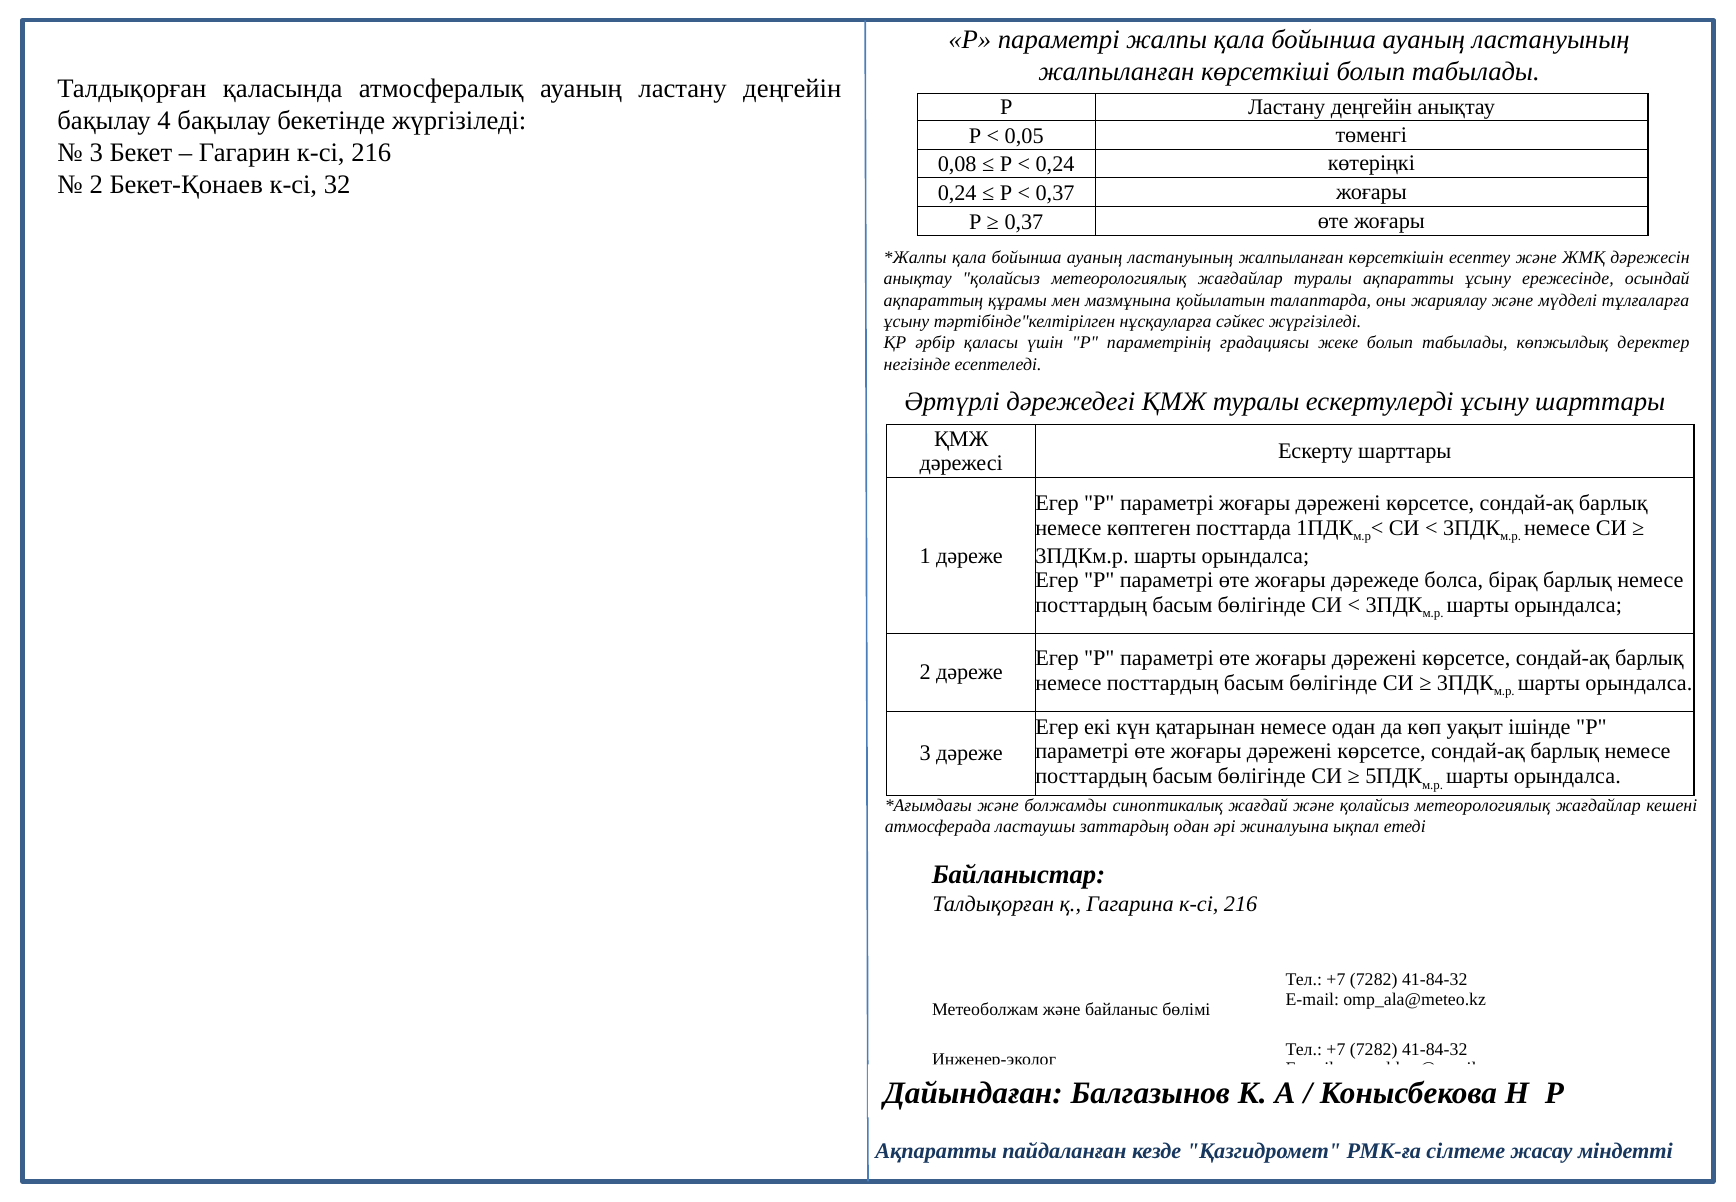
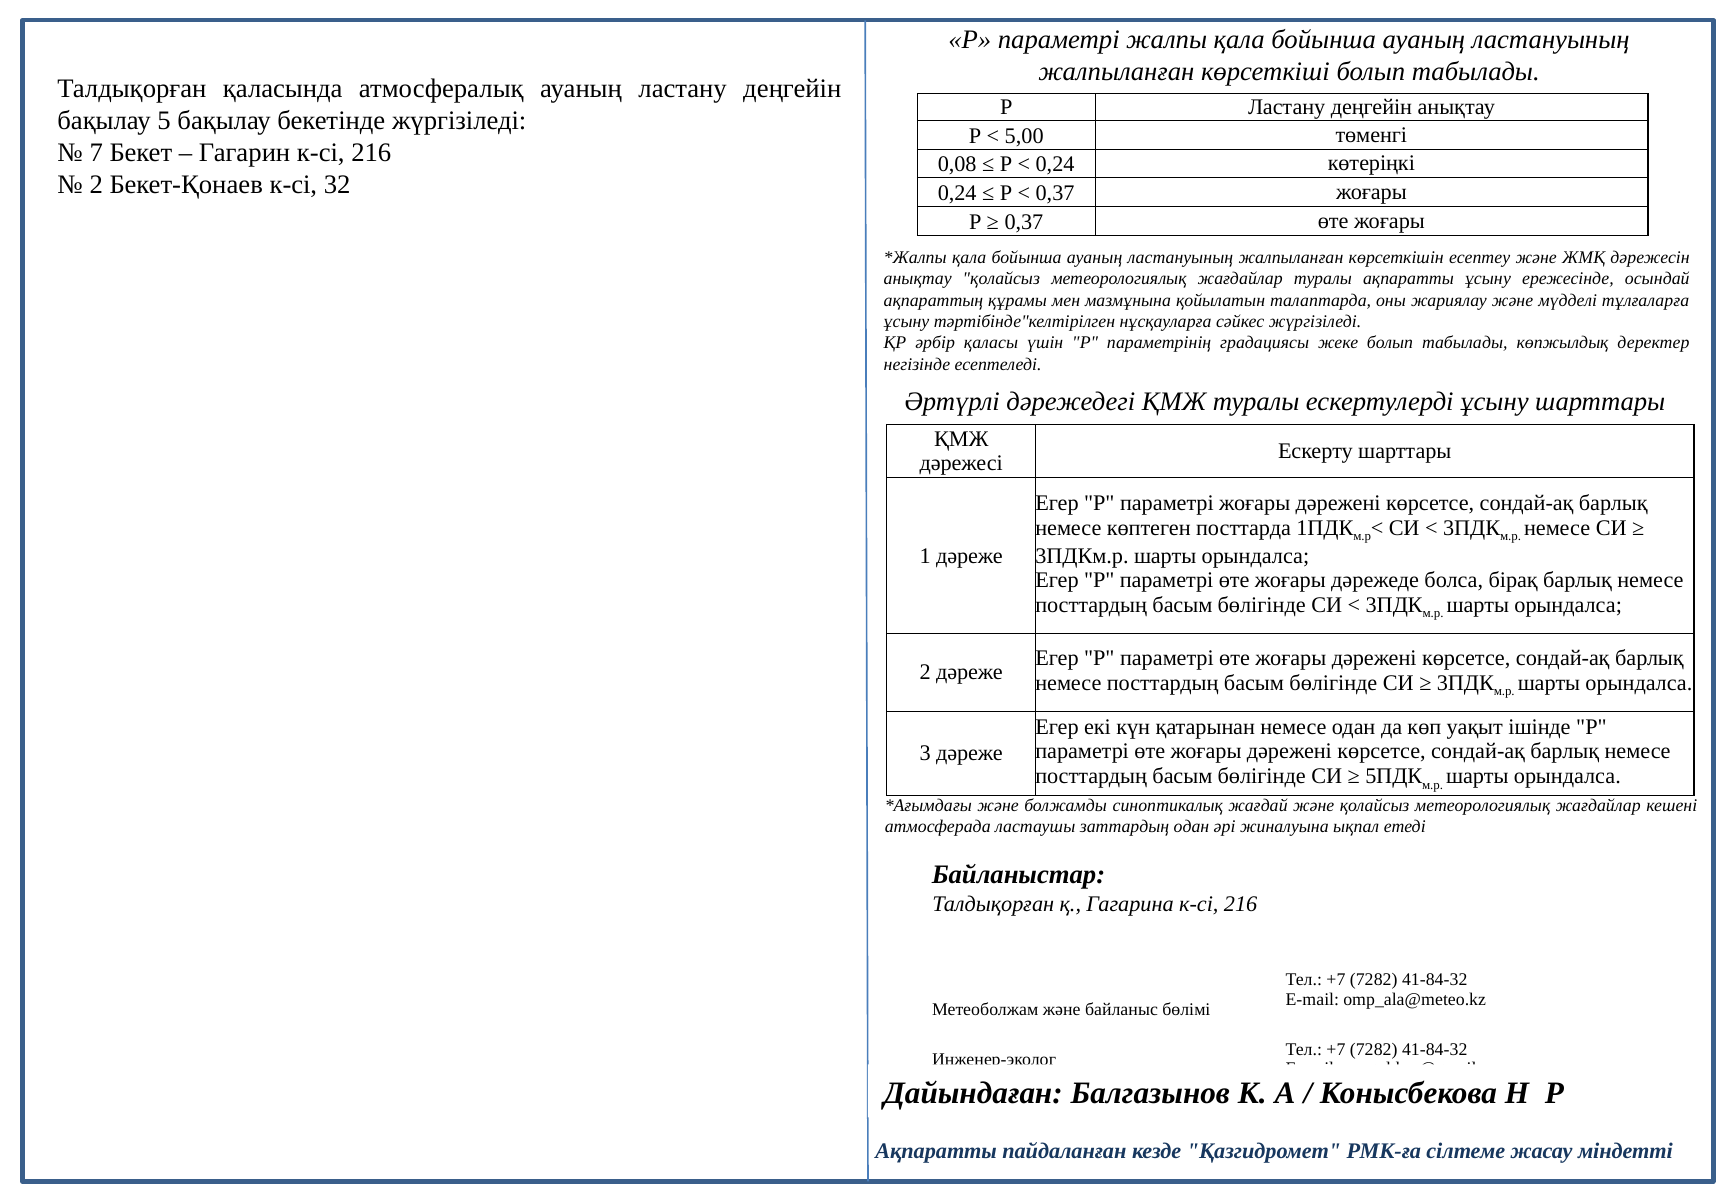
4: 4 -> 5
0,05: 0,05 -> 5,00
3 at (96, 152): 3 -> 7
